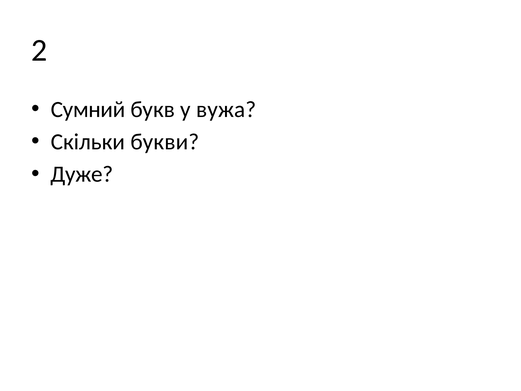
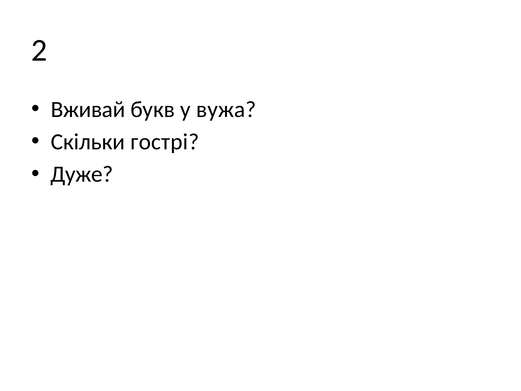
Сумний: Сумний -> Вживай
букви: букви -> гострі
